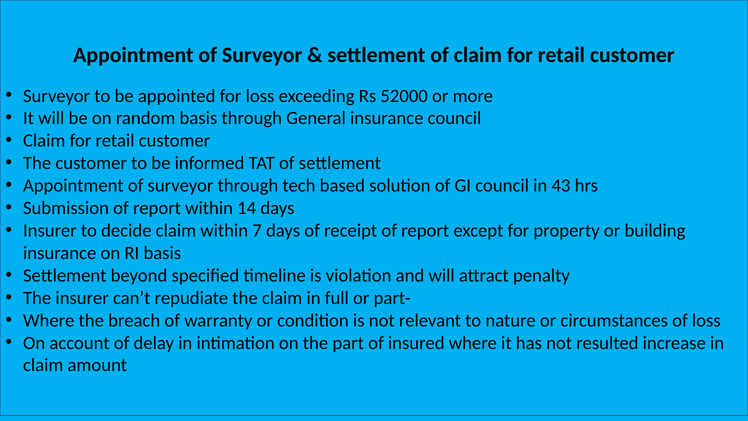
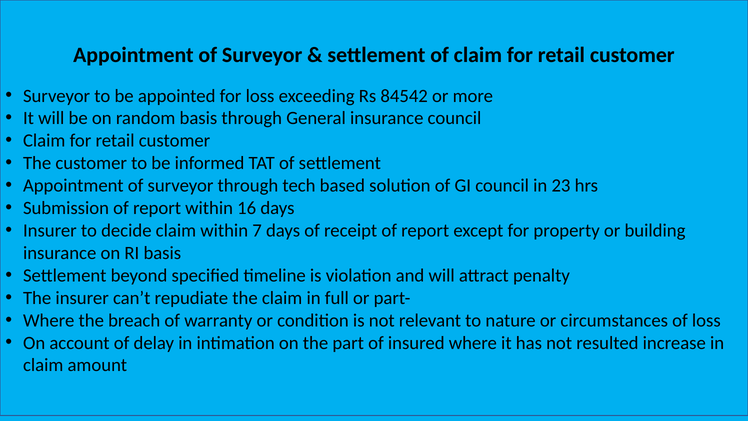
52000: 52000 -> 84542
43: 43 -> 23
14: 14 -> 16
